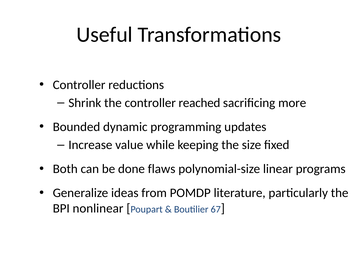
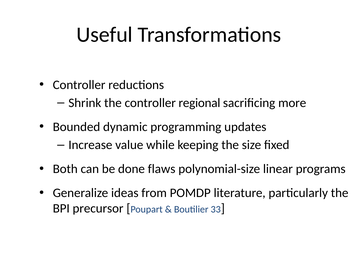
reached: reached -> regional
nonlinear: nonlinear -> precursor
67: 67 -> 33
